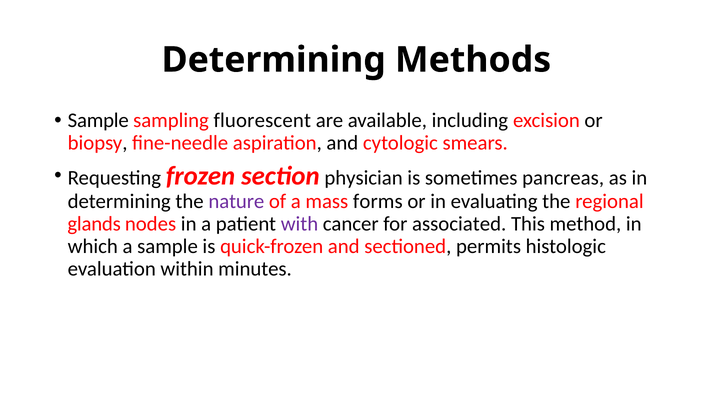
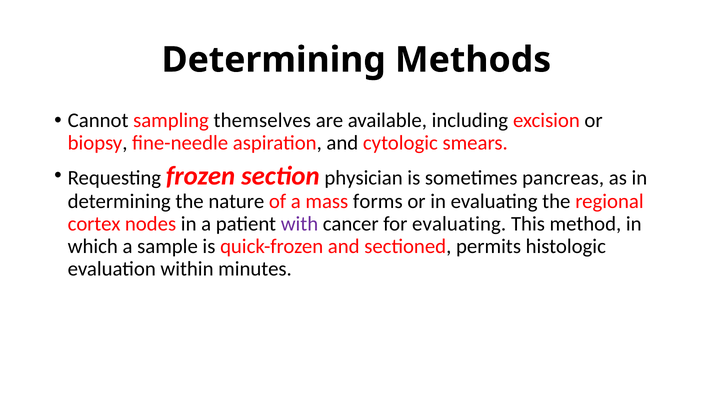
Sample at (98, 121): Sample -> Cannot
fluorescent: fluorescent -> themselves
nature colour: purple -> black
glands: glands -> cortex
for associated: associated -> evaluating
